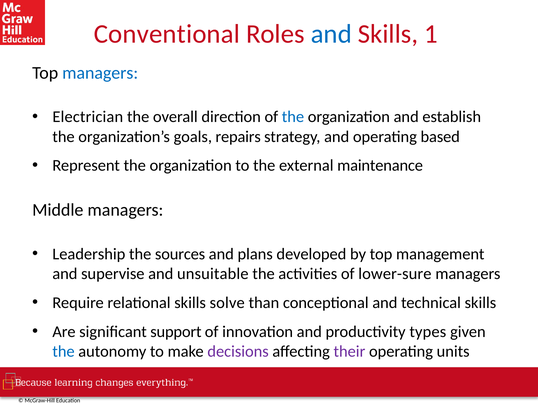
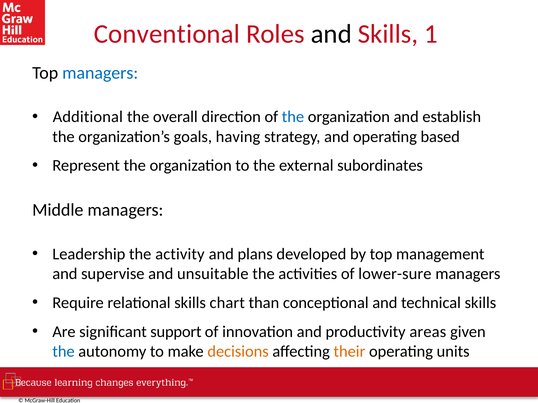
and at (331, 34) colour: blue -> black
Electrician: Electrician -> Additional
repairs: repairs -> having
maintenance: maintenance -> subordinates
sources: sources -> activity
solve: solve -> chart
types: types -> areas
decisions colour: purple -> orange
their colour: purple -> orange
